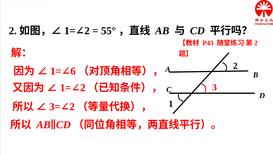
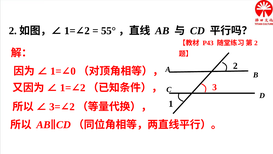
6: 6 -> 0
